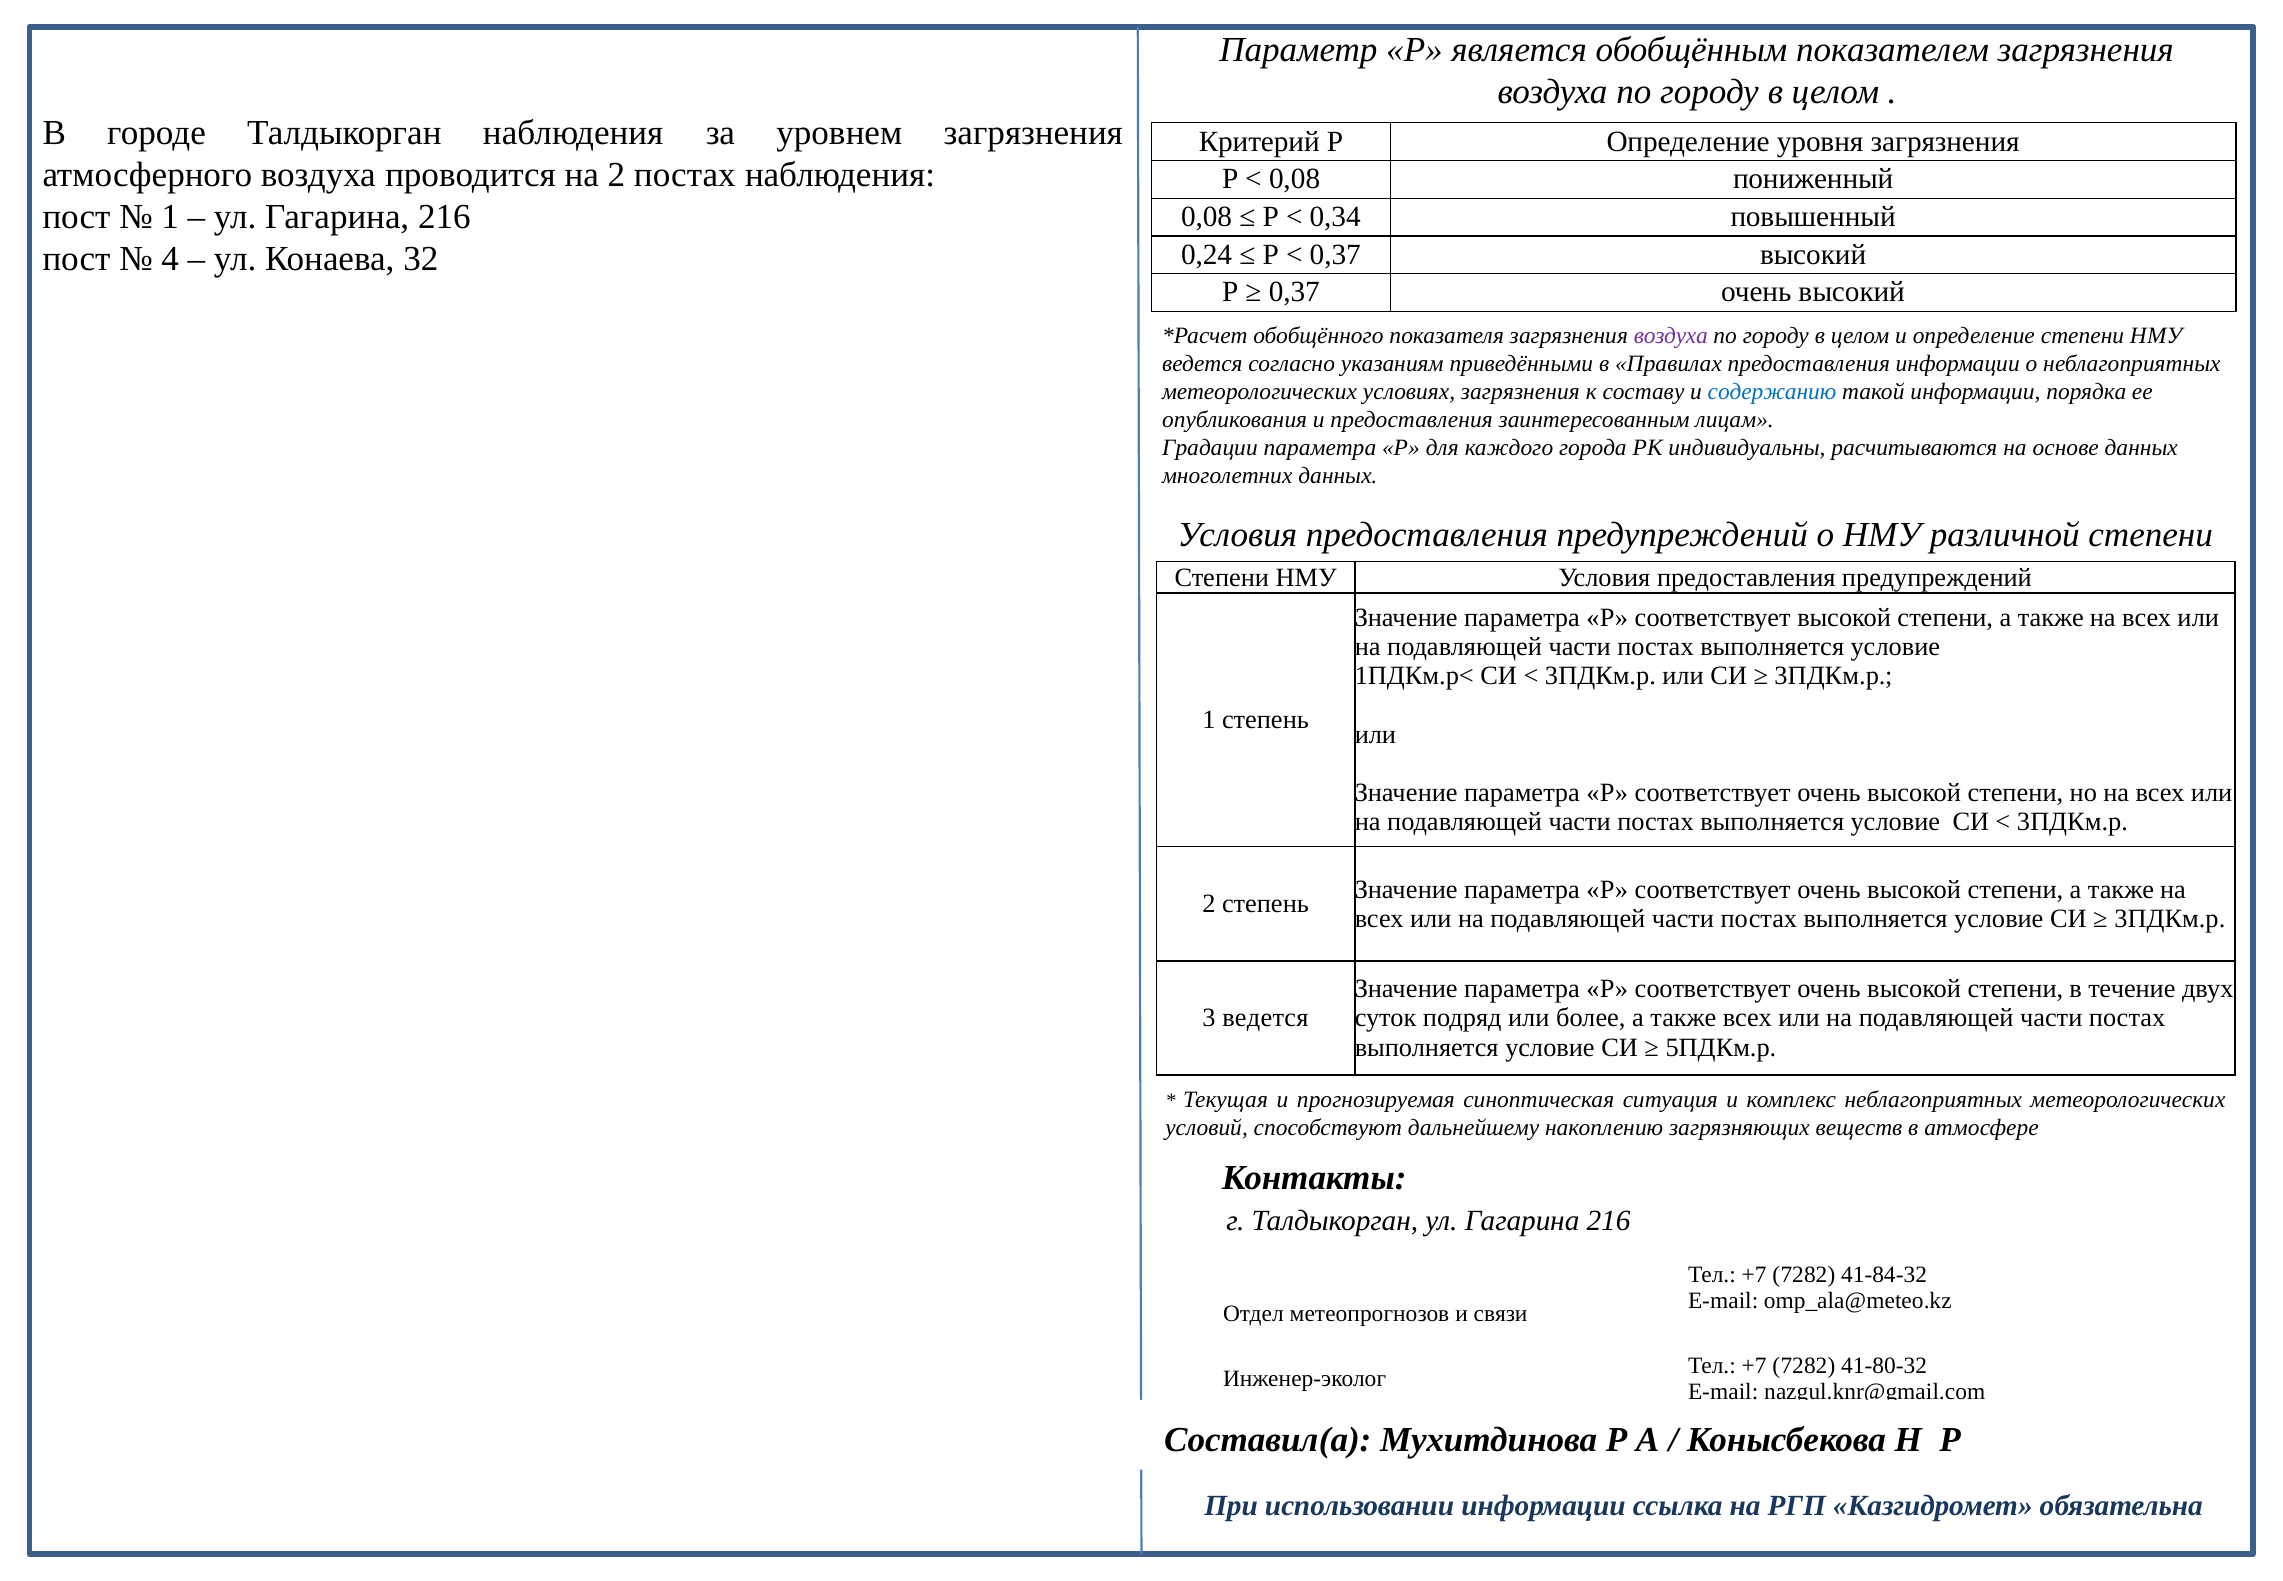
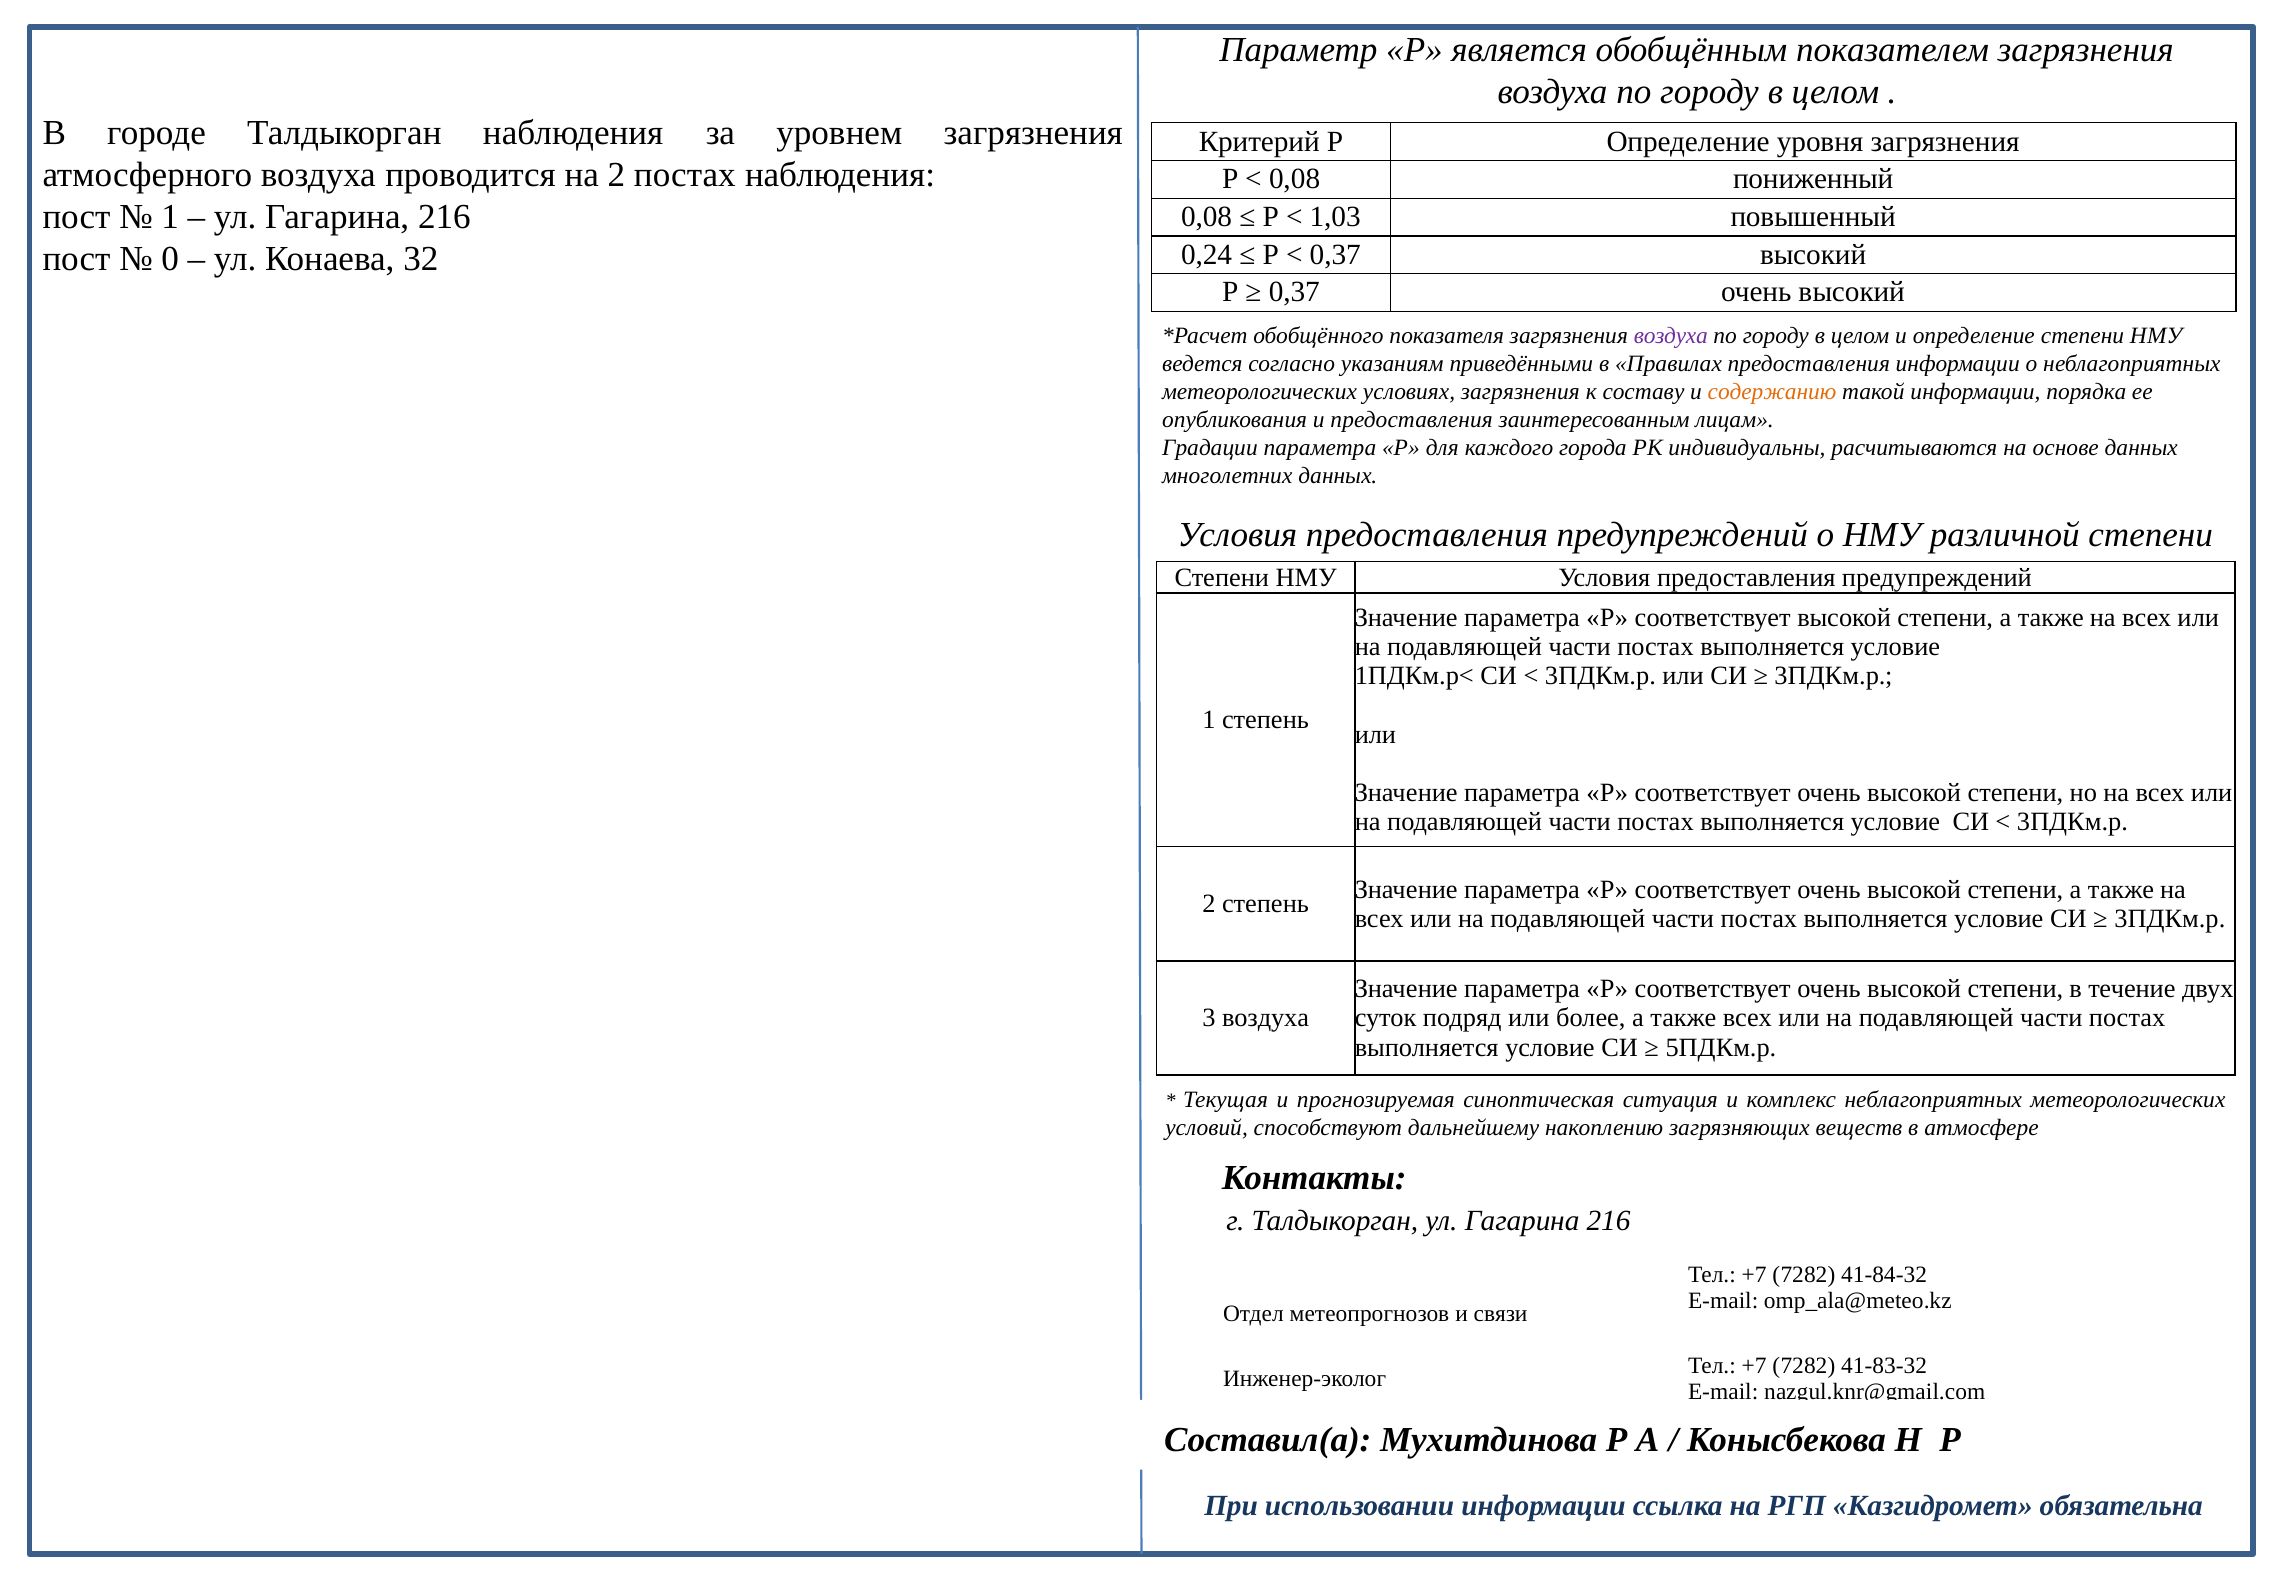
0,34: 0,34 -> 1,03
4: 4 -> 0
содержанию colour: blue -> orange
3 ведется: ведется -> воздуха
41-80-32: 41-80-32 -> 41-83-32
